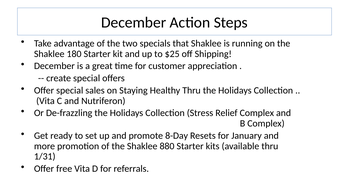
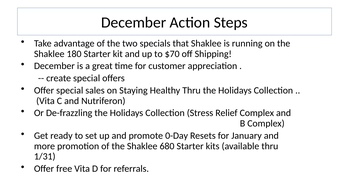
$25: $25 -> $70
8-Day: 8-Day -> 0-Day
880: 880 -> 680
